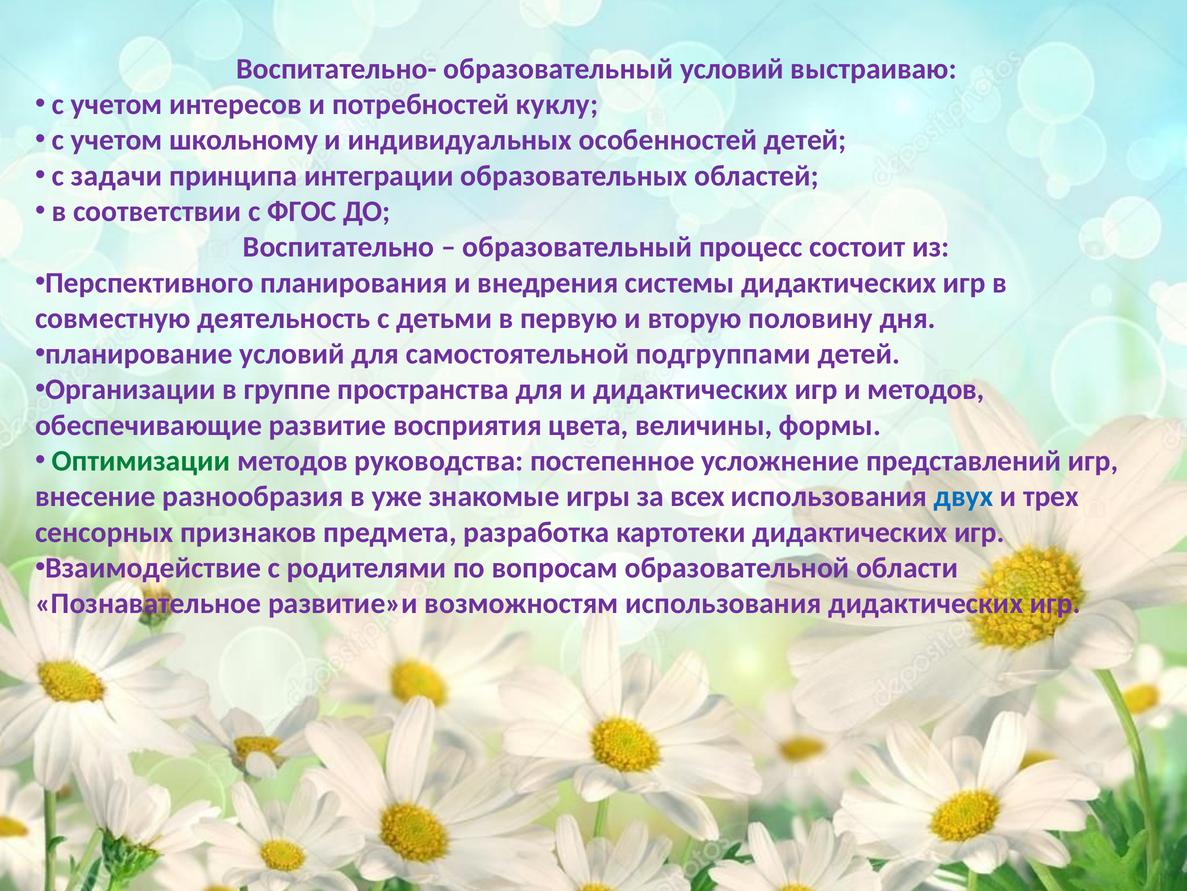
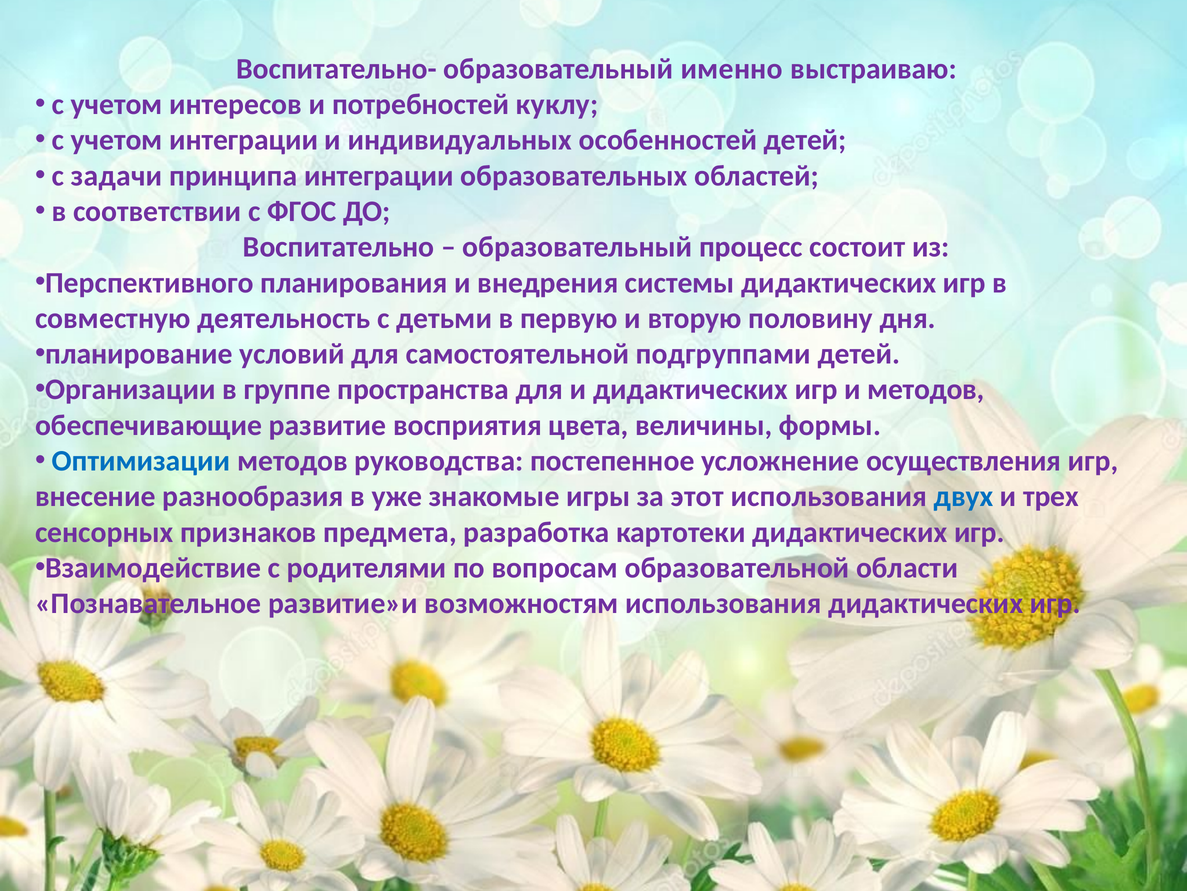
образовательный условий: условий -> именно
учетом школьному: школьному -> интеграции
Оптимизации colour: green -> blue
представлений: представлений -> осуществления
всех: всех -> этот
